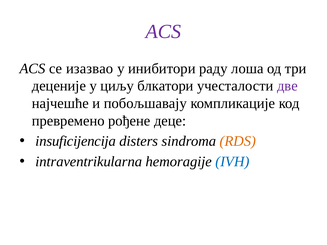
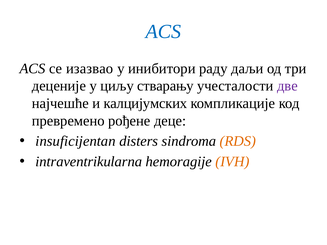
ACS at (163, 32) colour: purple -> blue
лоша: лоша -> даљи
блкатори: блкатори -> стварању
побољшавају: побољшавају -> калцијумских
insuficijencija: insuficijencija -> insuficijentan
IVH colour: blue -> orange
